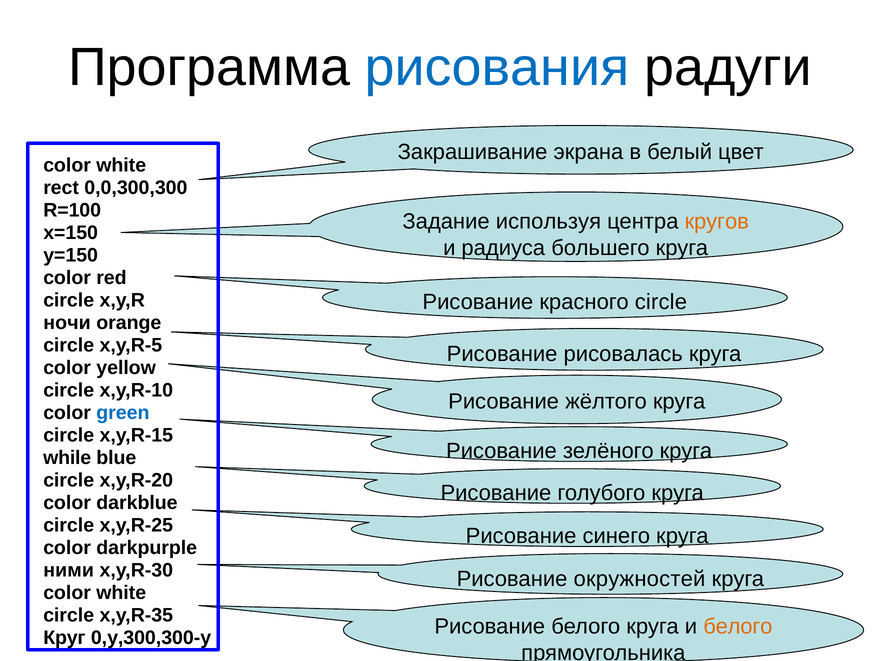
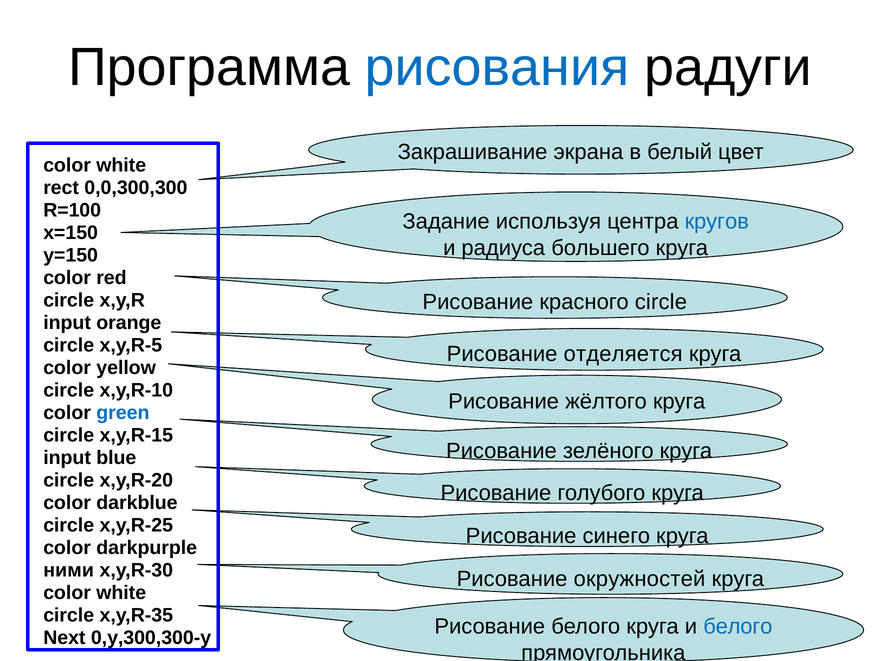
кругов colour: orange -> blue
ночи at (67, 323): ночи -> input
рисовалась: рисовалась -> отделяется
while at (67, 458): while -> input
белого at (738, 626) colour: orange -> blue
Круг: Круг -> Next
